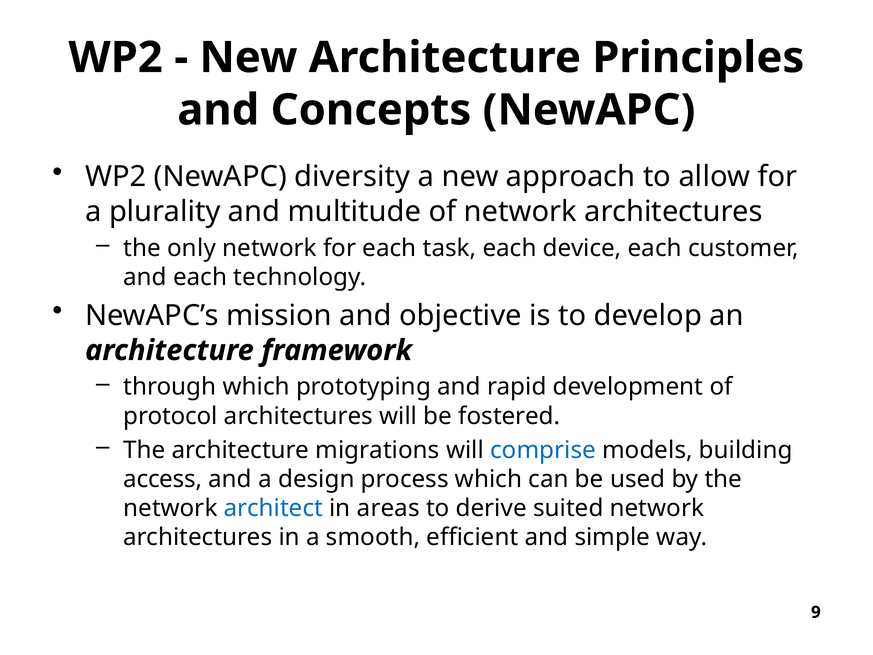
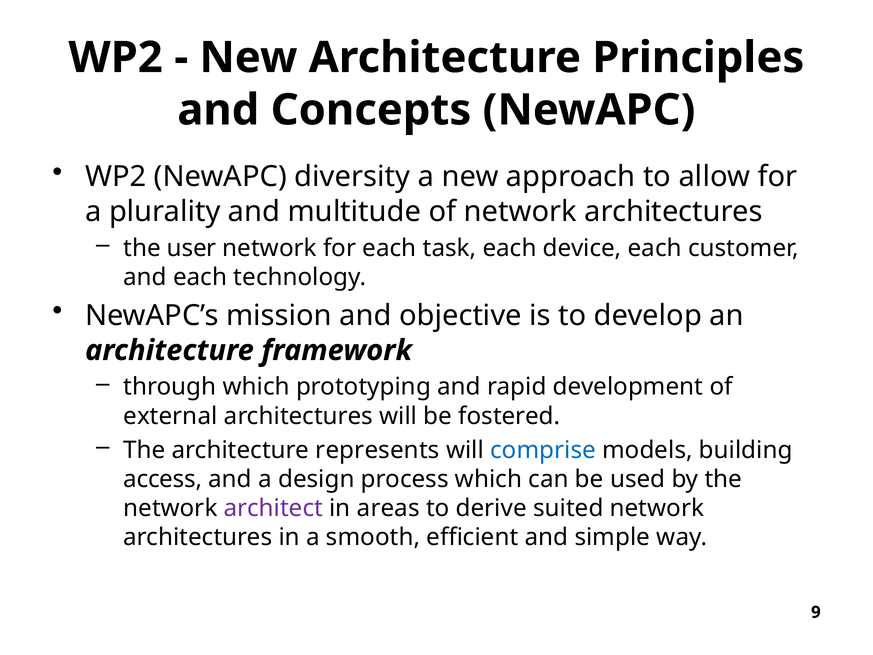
only: only -> user
protocol: protocol -> external
migrations: migrations -> represents
architect colour: blue -> purple
